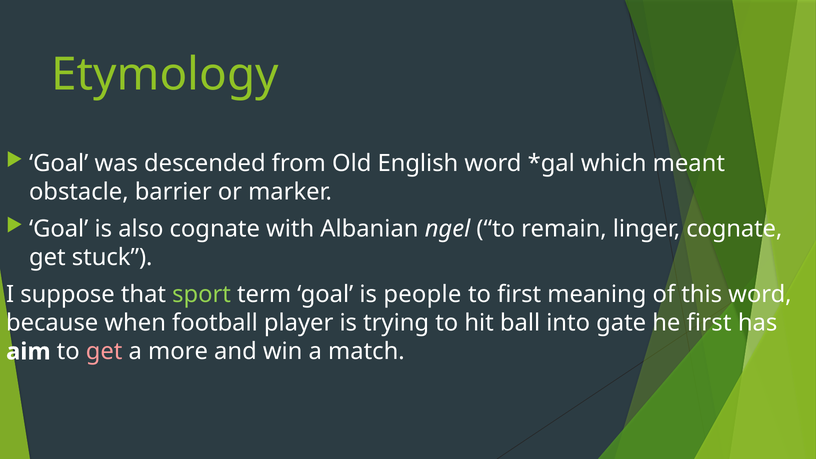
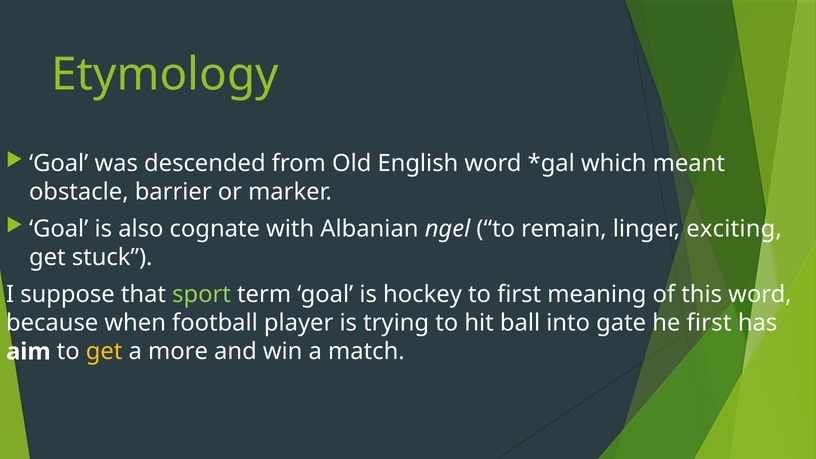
linger cognate: cognate -> exciting
people: people -> hockey
get at (104, 352) colour: pink -> yellow
